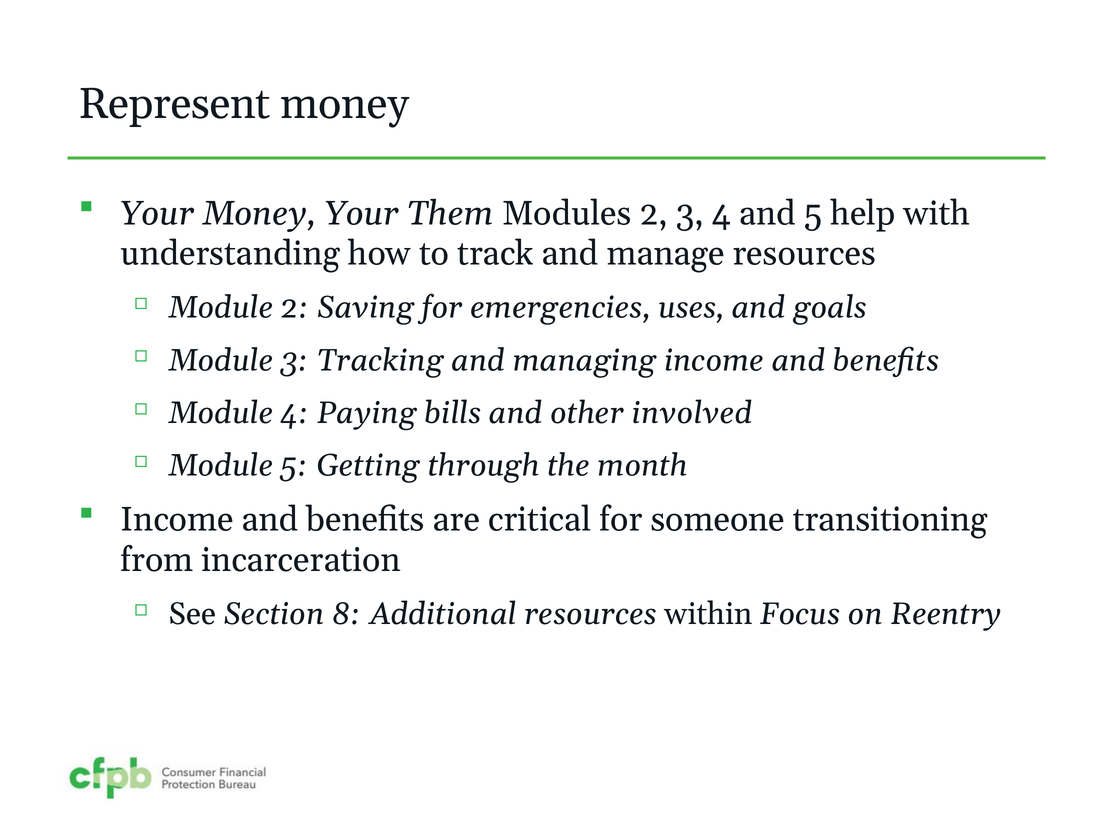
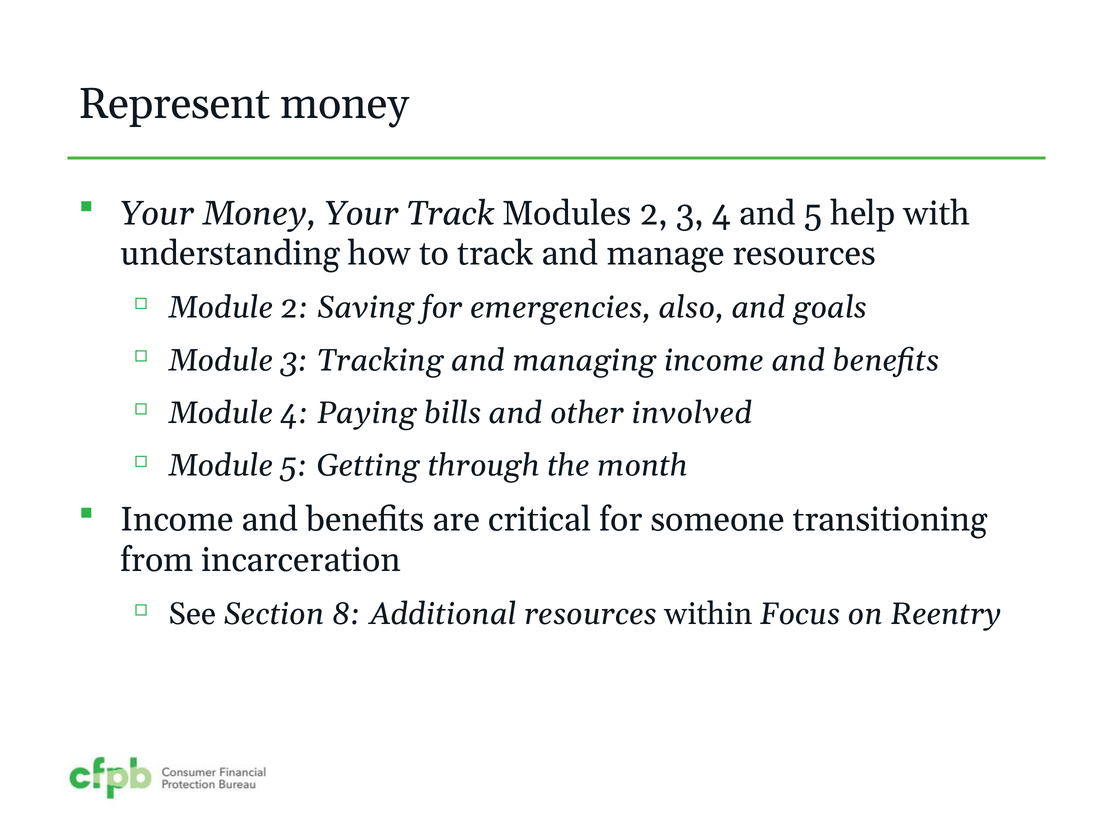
Your Them: Them -> Track
uses: uses -> also
